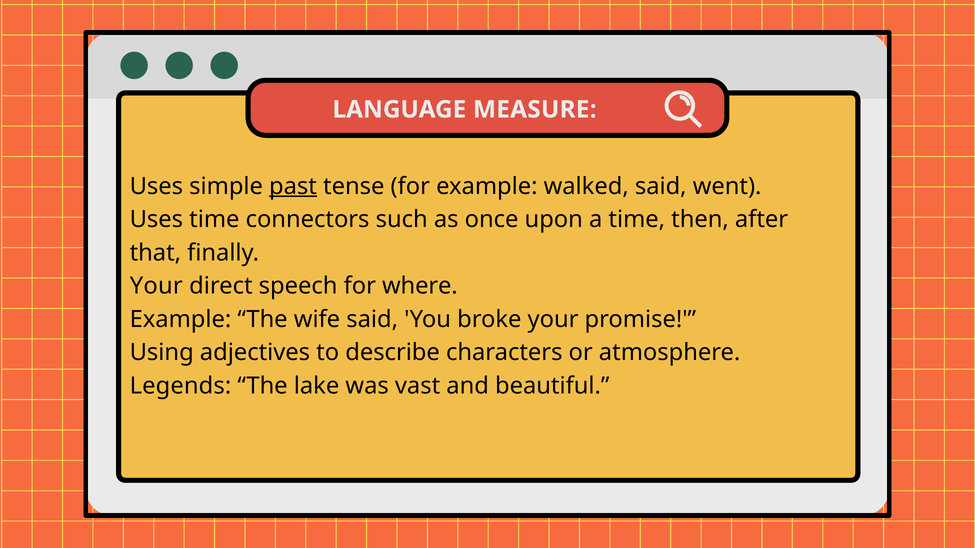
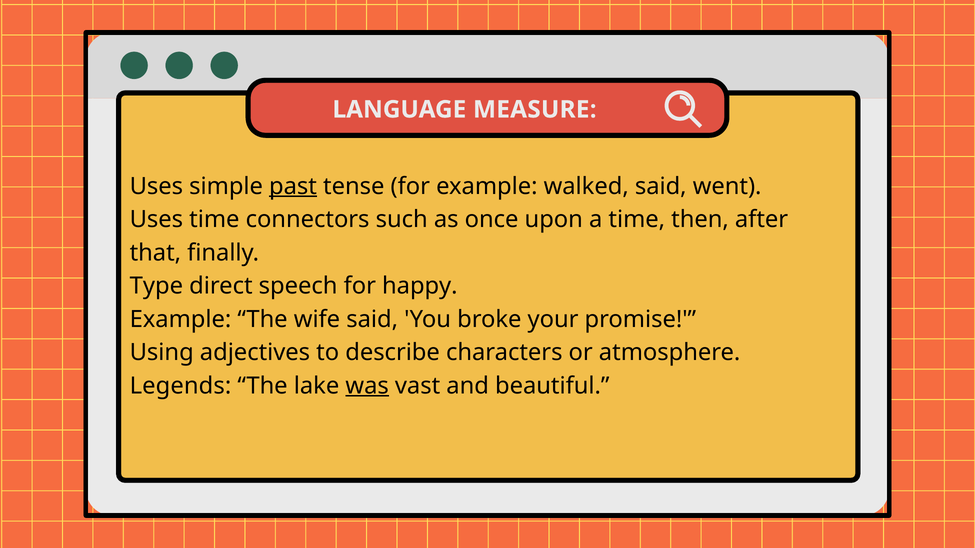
Your at (156, 286): Your -> Type
where: where -> happy
was underline: none -> present
